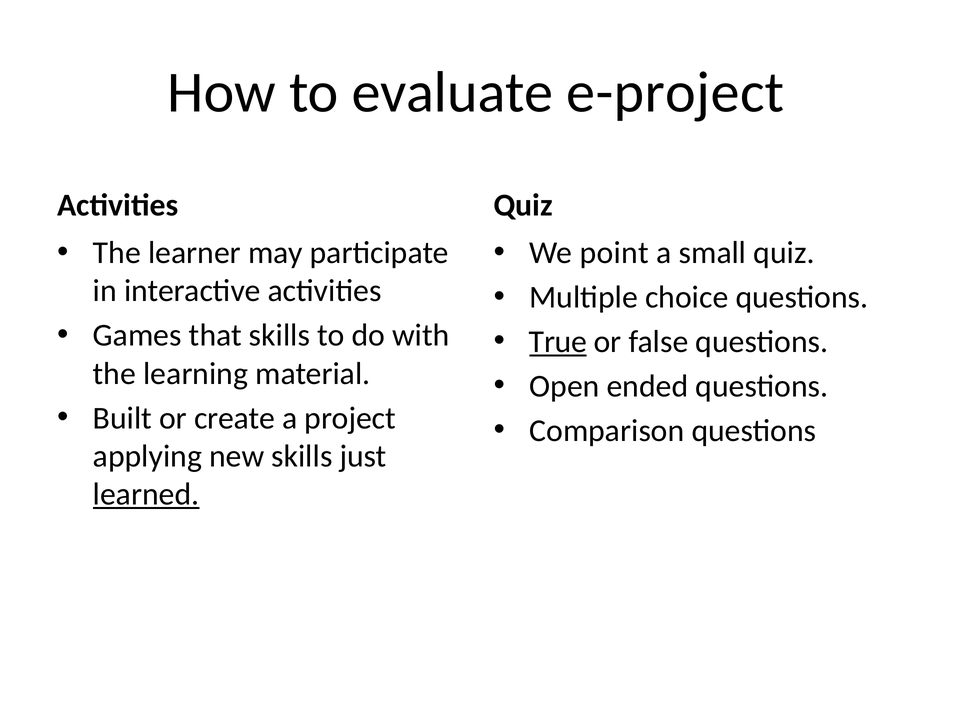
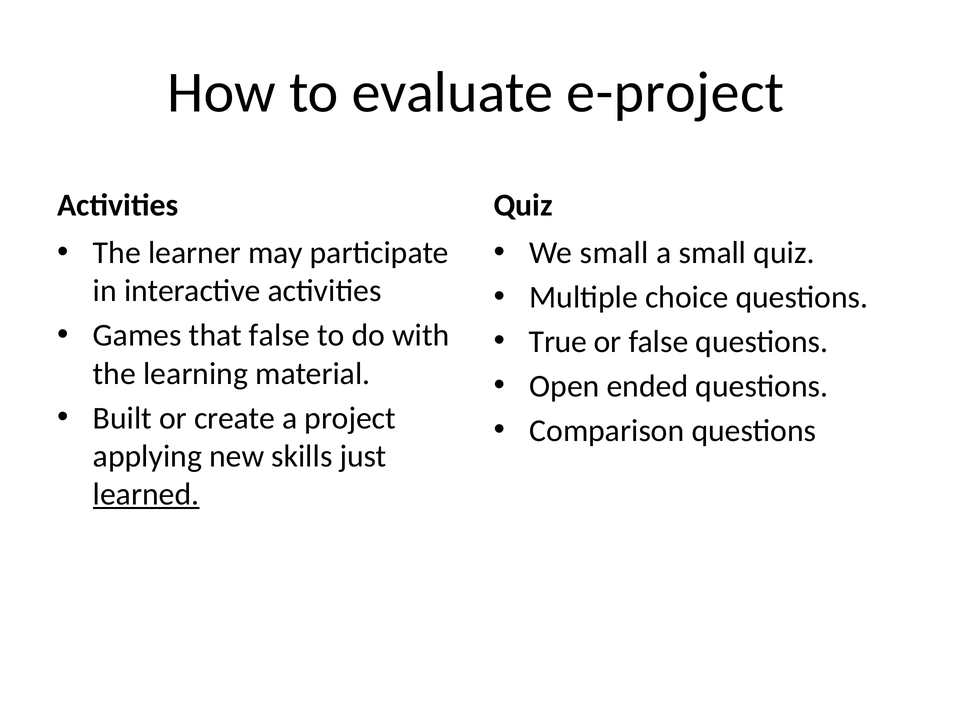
We point: point -> small
that skills: skills -> false
True underline: present -> none
